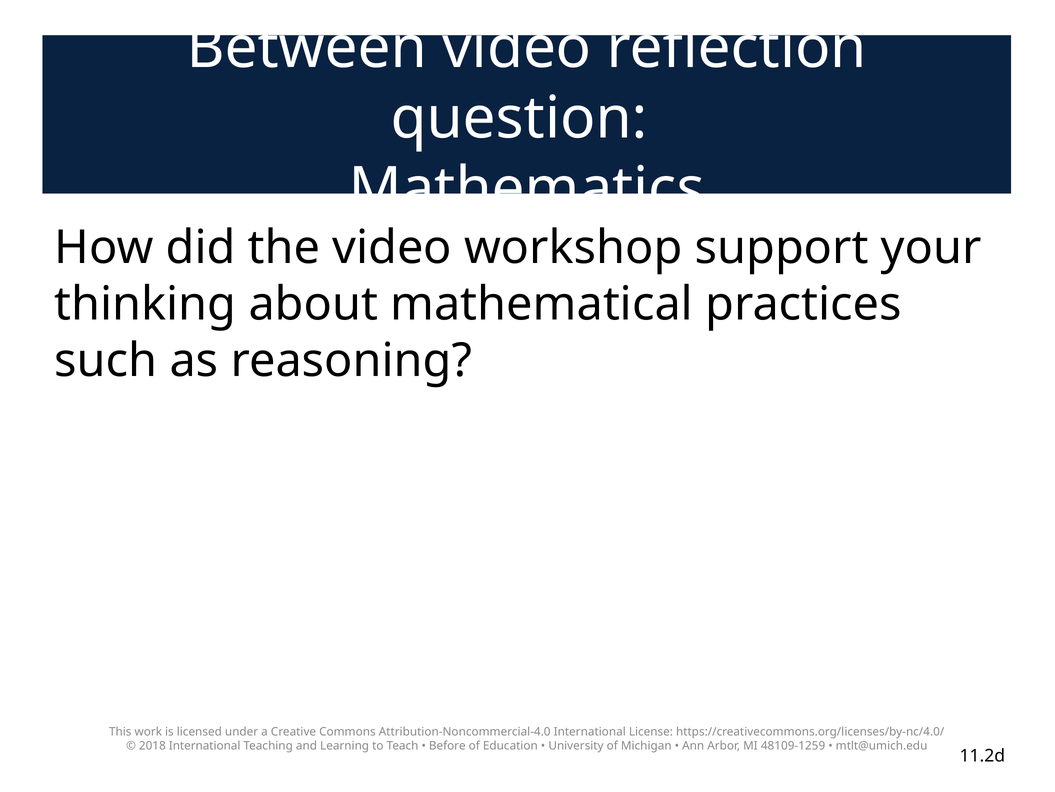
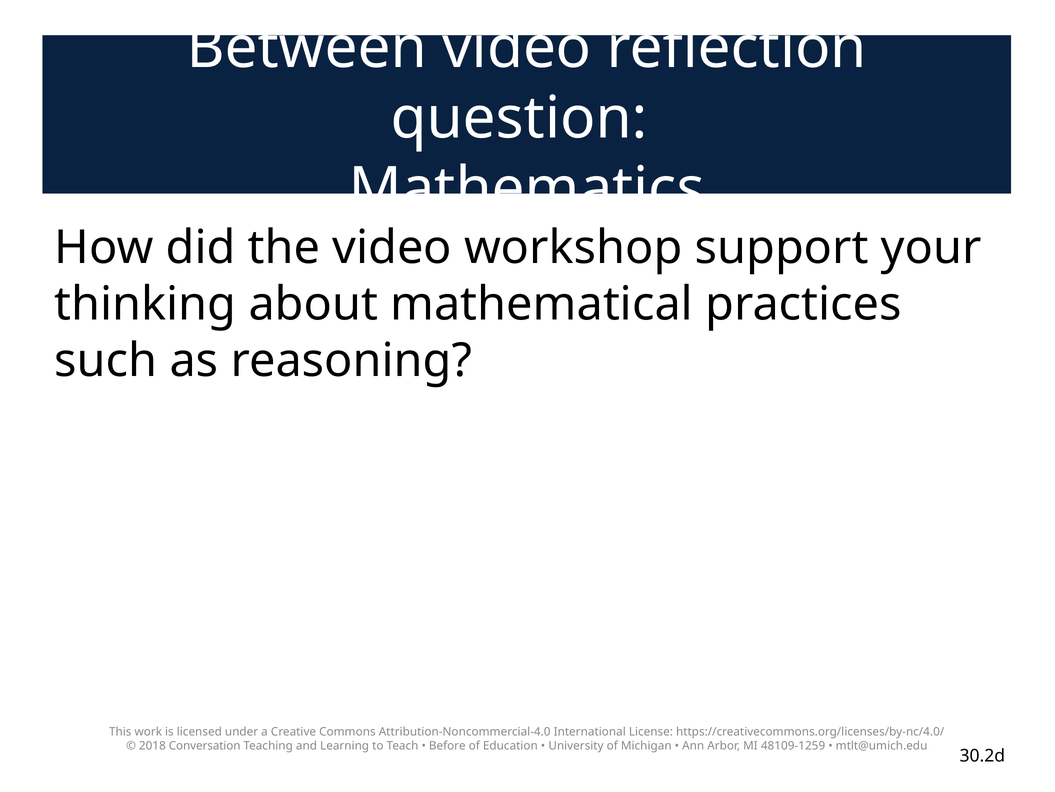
2018 International: International -> Conversation
11.2d: 11.2d -> 30.2d
